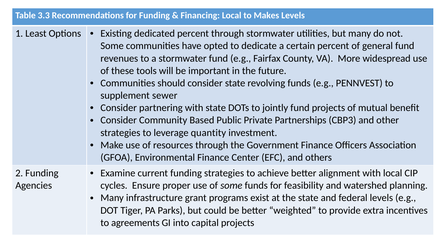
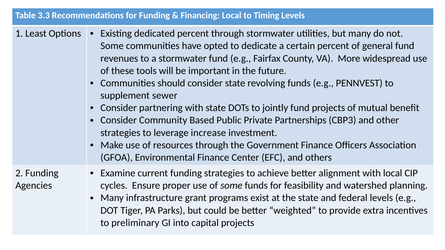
Makes: Makes -> Timing
quantity: quantity -> increase
agreements: agreements -> preliminary
